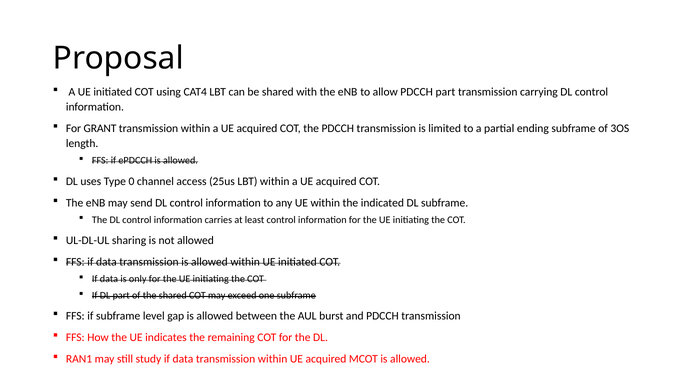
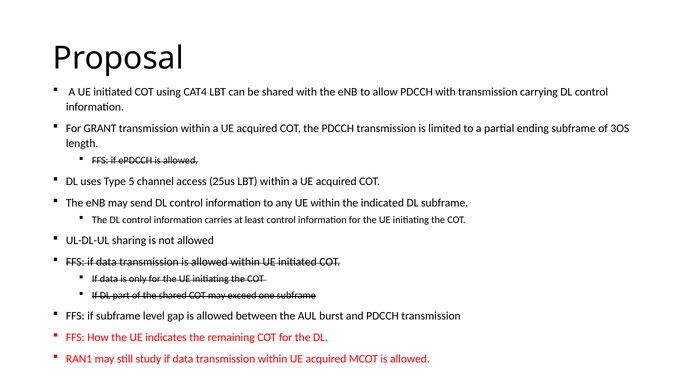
PDCCH part: part -> with
0: 0 -> 5
